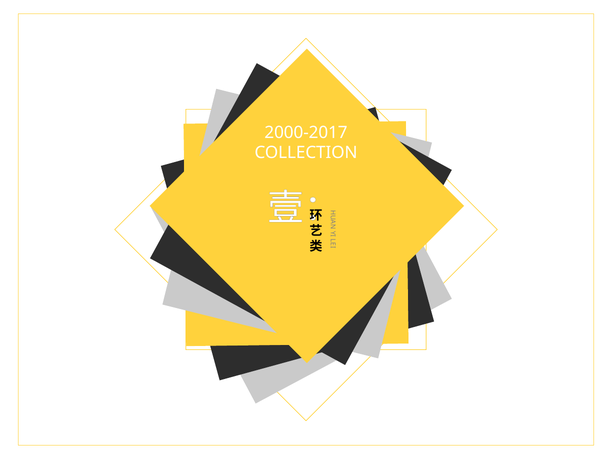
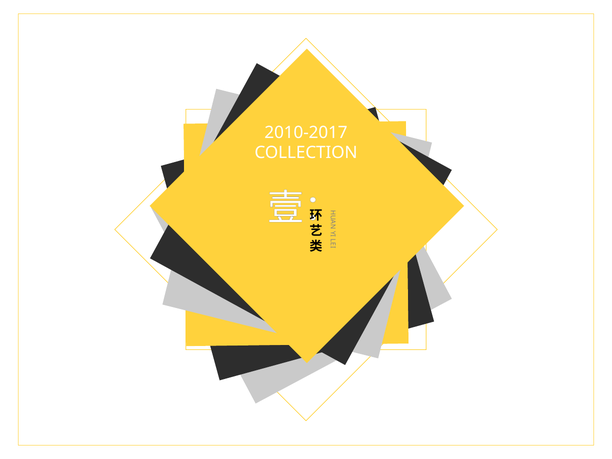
2000-2017: 2000-2017 -> 2010-2017
